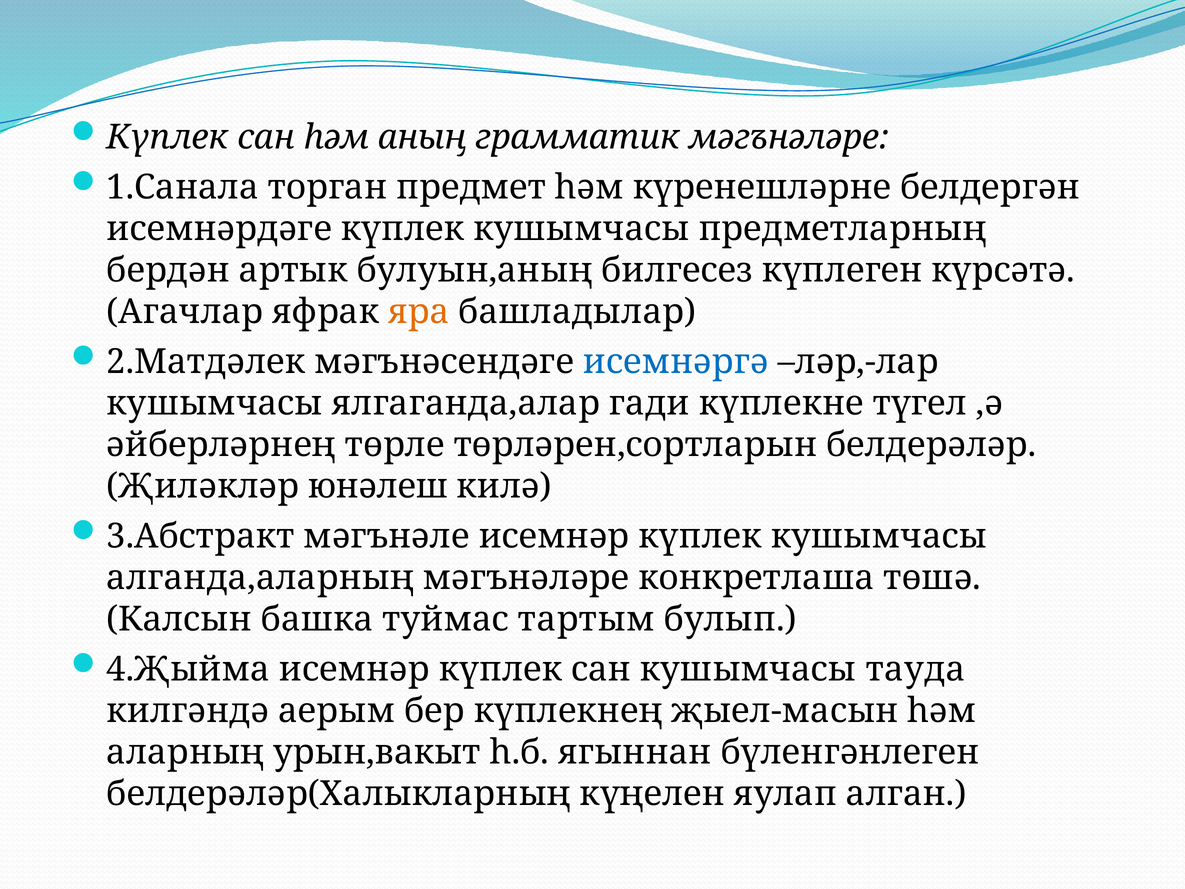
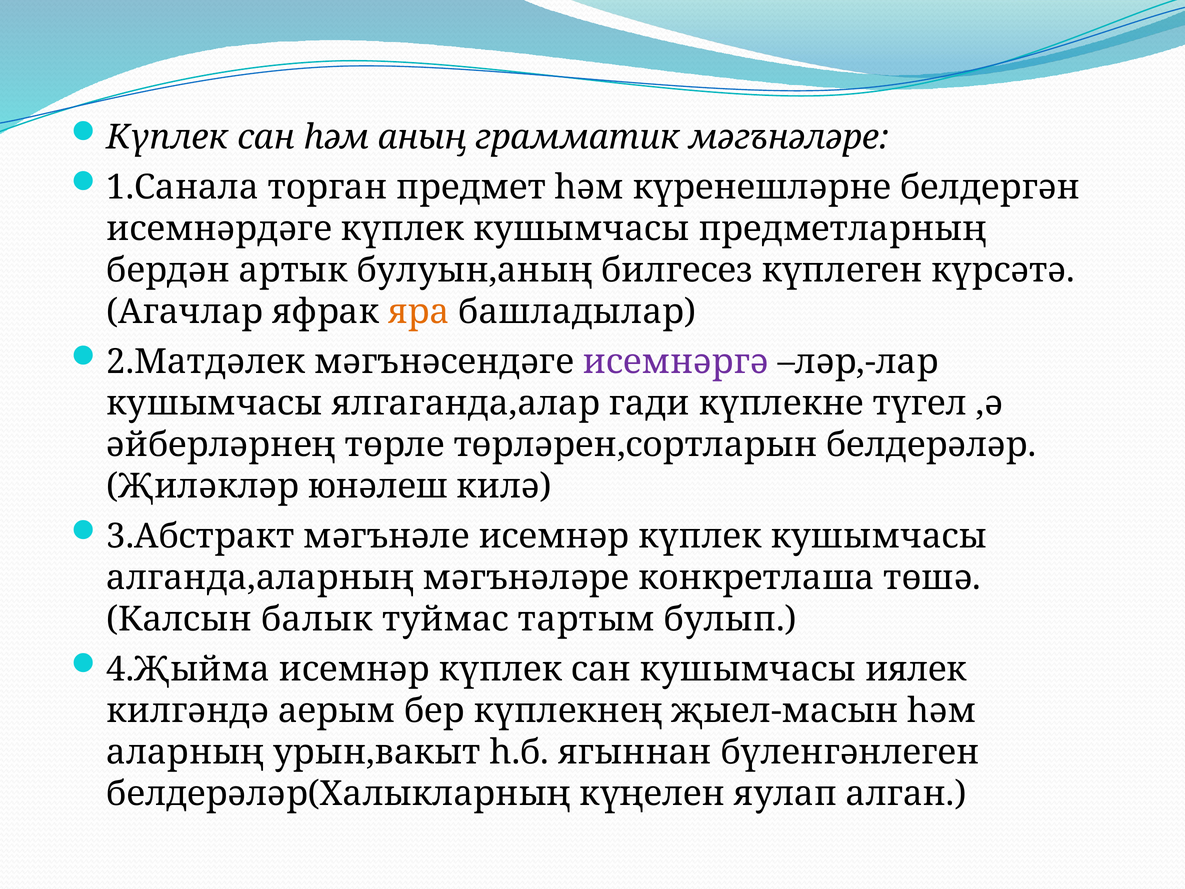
исемнәргә colour: blue -> purple
башка: башка -> балык
тауда: тауда -> иялек
